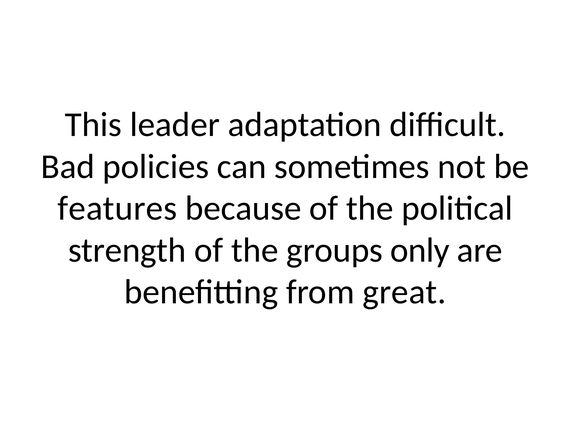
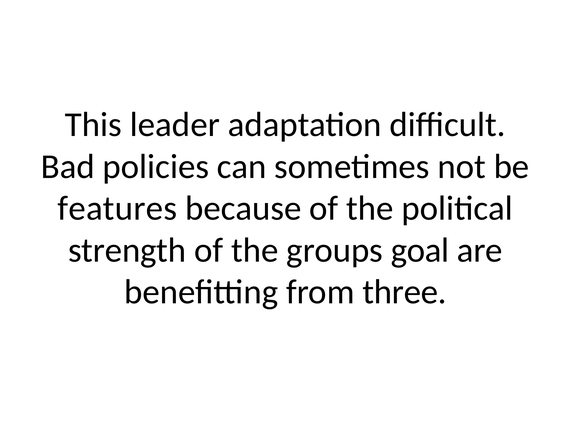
only: only -> goal
great: great -> three
